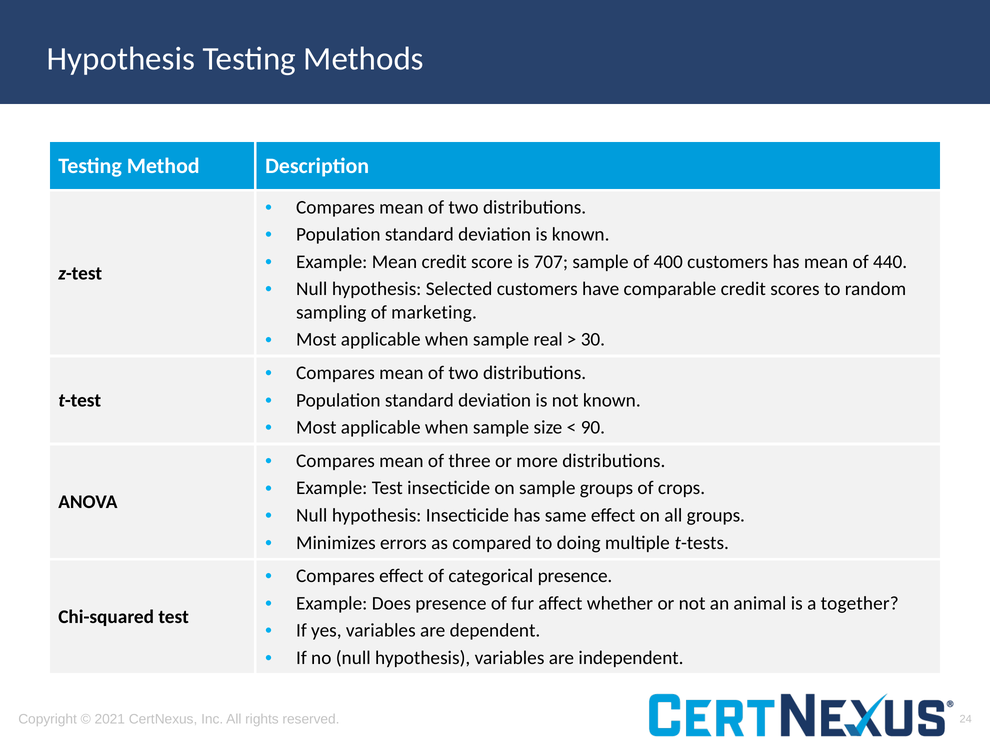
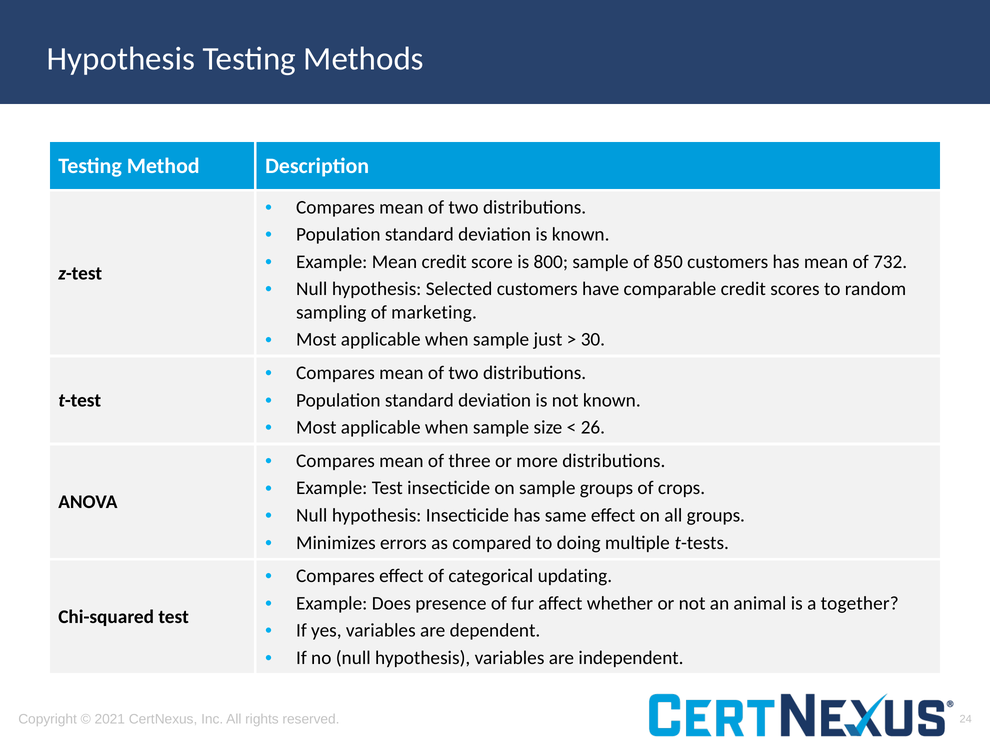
707: 707 -> 800
400: 400 -> 850
440: 440 -> 732
real: real -> just
90: 90 -> 26
categorical presence: presence -> updating
